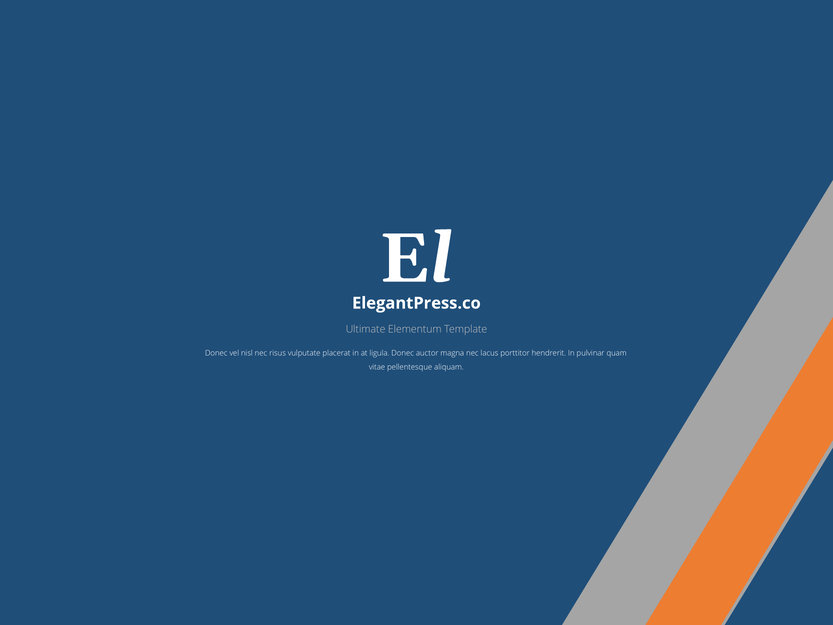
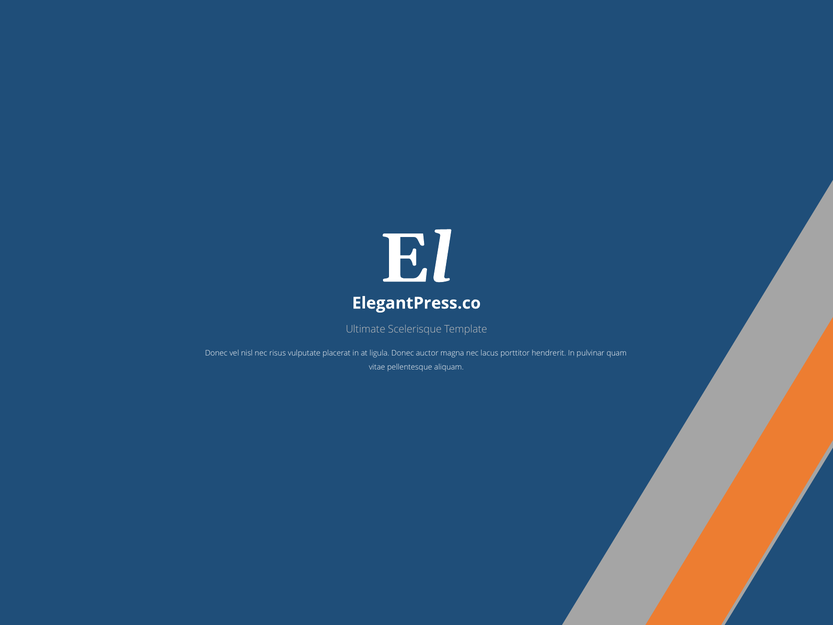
Elementum: Elementum -> Scelerisque
